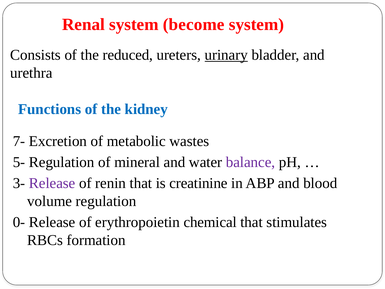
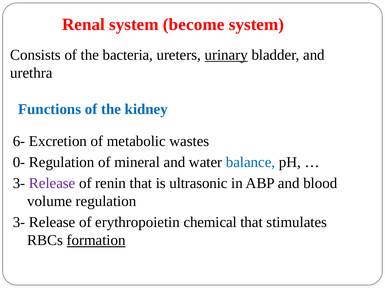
reduced: reduced -> bacteria
7-: 7- -> 6-
5-: 5- -> 0-
balance colour: purple -> blue
creatinine: creatinine -> ultrasonic
0- at (19, 222): 0- -> 3-
formation underline: none -> present
